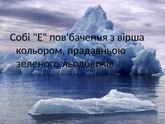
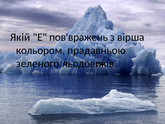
Собі: Собі -> Якій
пов'бачення: пов'бачення -> пов'вражень
